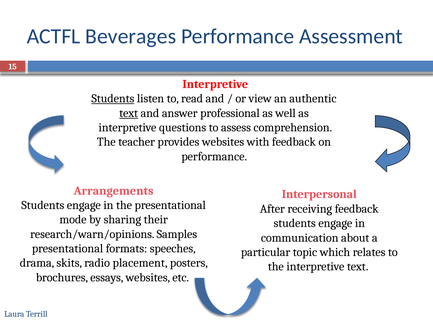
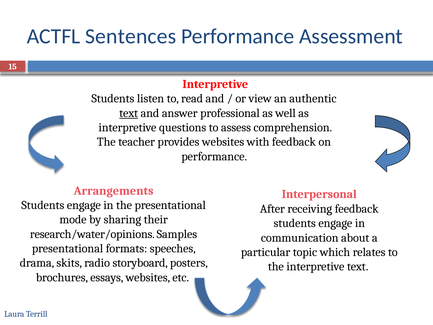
Beverages: Beverages -> Sentences
Students at (113, 99) underline: present -> none
research/warn/opinions: research/warn/opinions -> research/water/opinions
placement: placement -> storyboard
